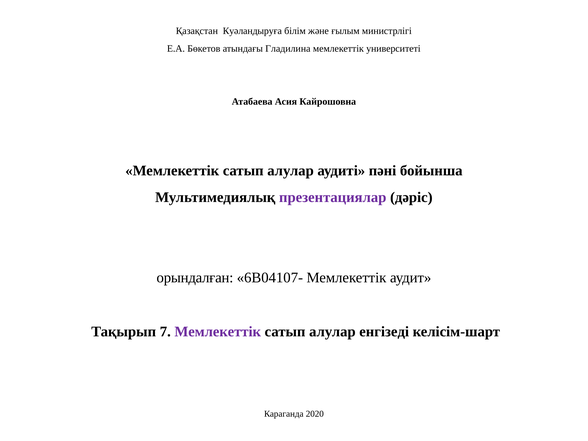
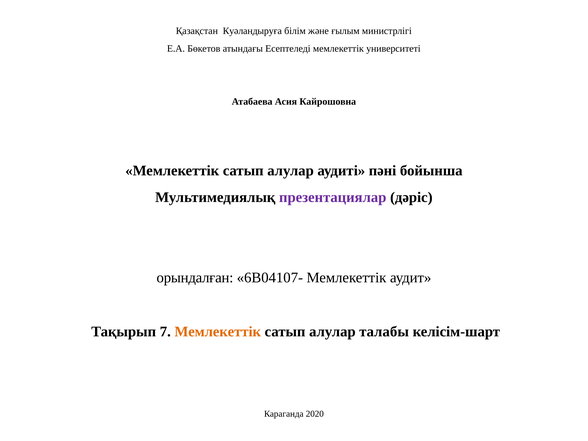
Гладилина: Гладилина -> Есептеледі
Мемлекеттік at (218, 332) colour: purple -> orange
енгізеді: енгізеді -> талабы
